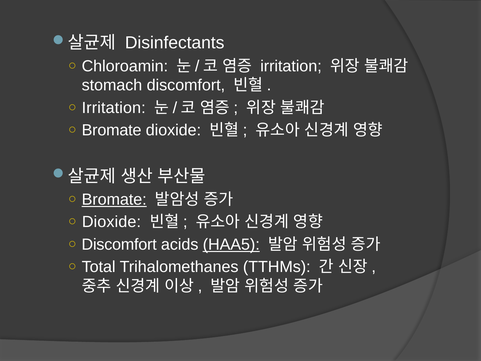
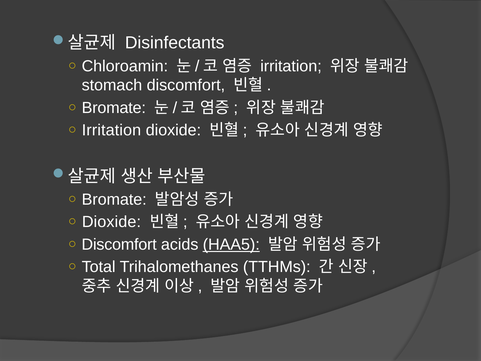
Irritation at (114, 108): Irritation -> Bromate
Bromate at (112, 130): Bromate -> Irritation
Bromate at (114, 199) underline: present -> none
